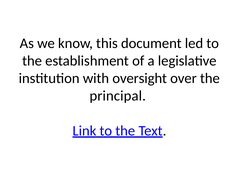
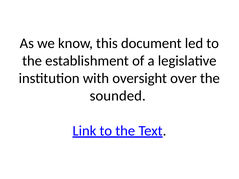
principal: principal -> sounded
